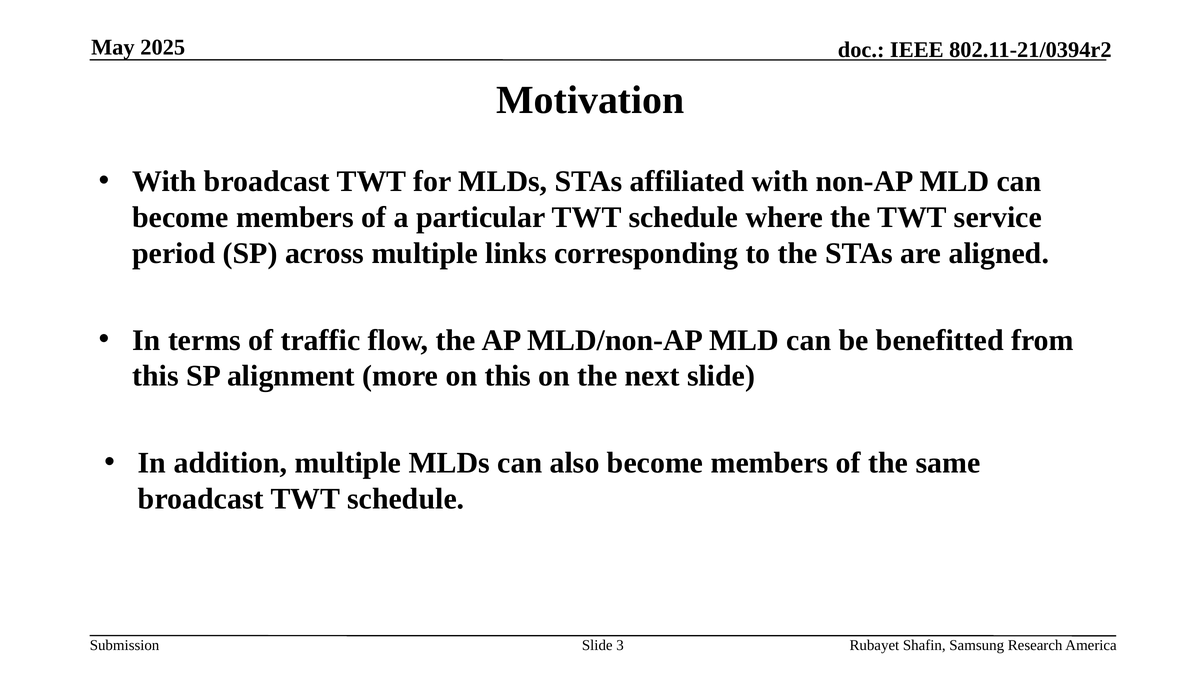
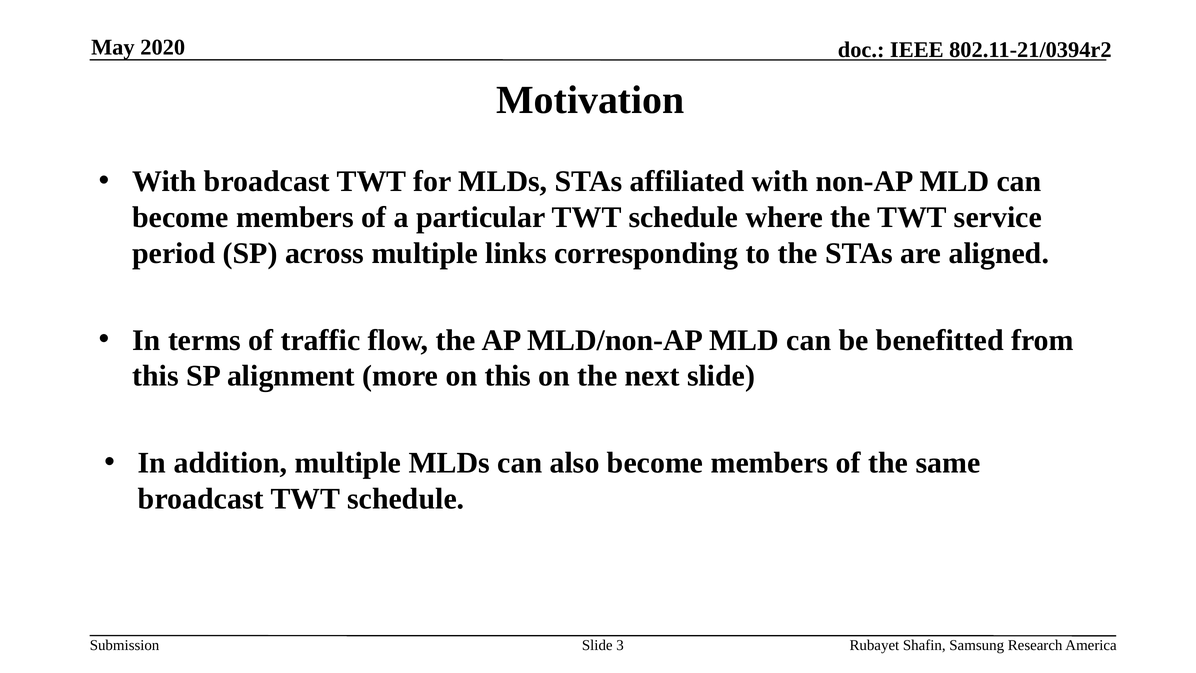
2025: 2025 -> 2020
